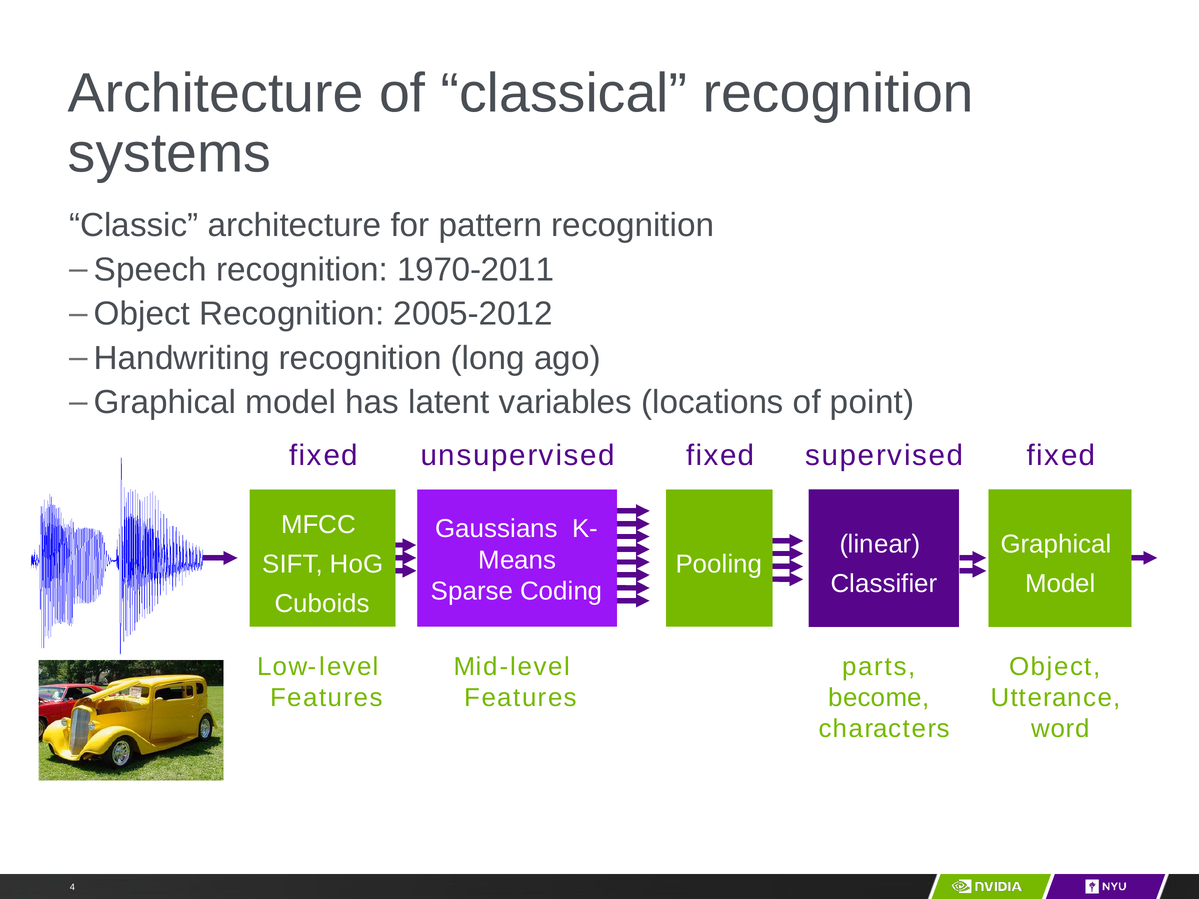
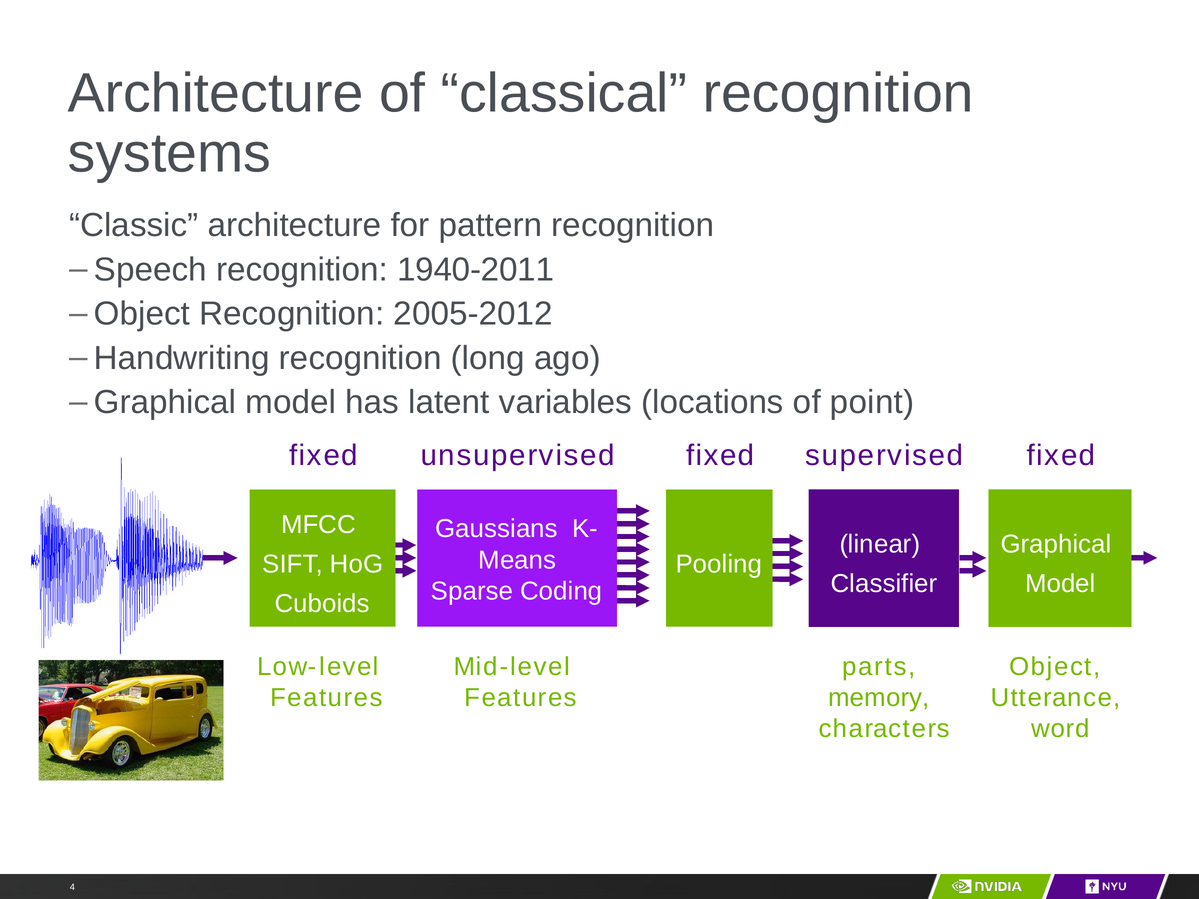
1970-2011: 1970-2011 -> 1940-2011
become: become -> memory
